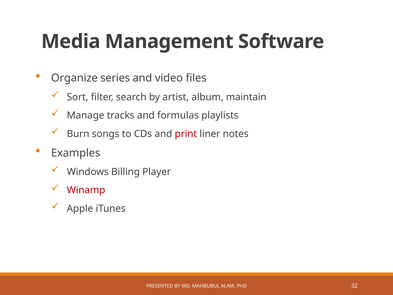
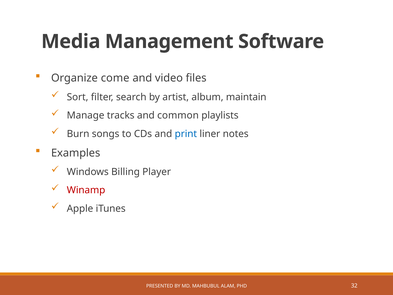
series: series -> come
formulas: formulas -> common
print colour: red -> blue
